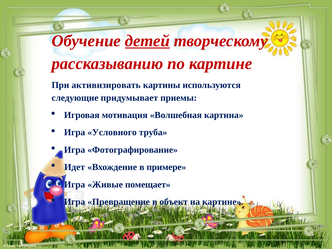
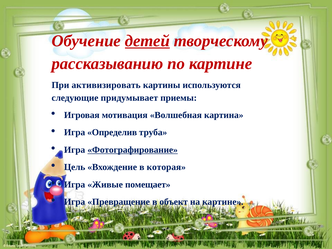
Условного: Условного -> Определив
Фотографирование underline: none -> present
Идет: Идет -> Цель
примере: примере -> которая
